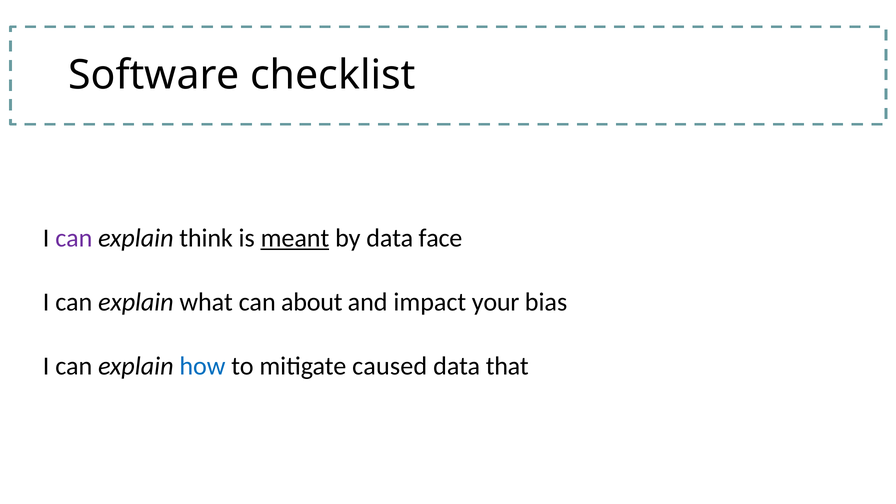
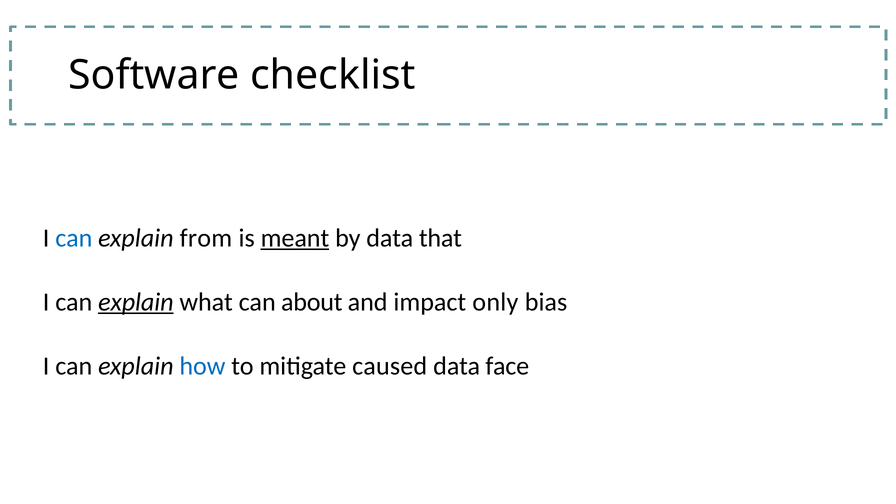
can at (74, 238) colour: purple -> blue
think: think -> from
face: face -> that
explain at (136, 302) underline: none -> present
your: your -> only
that: that -> face
